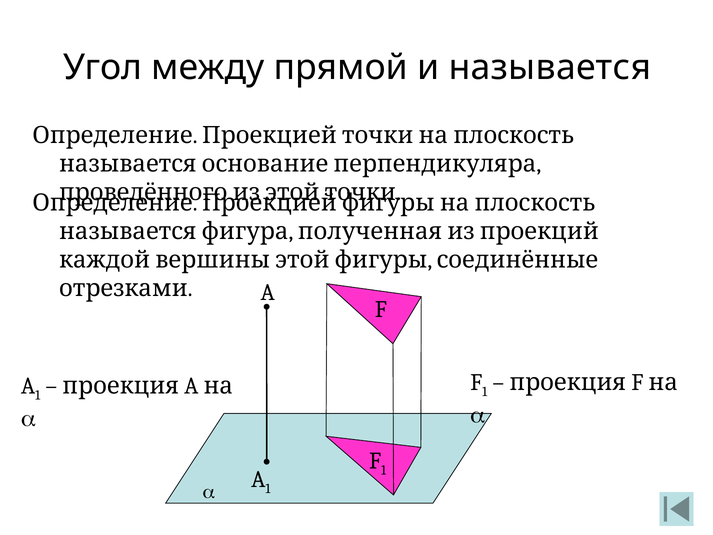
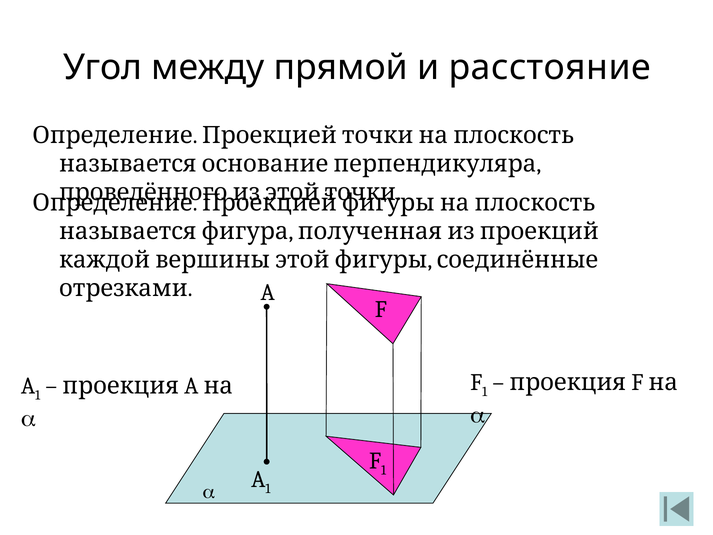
называется: называется -> расстояние
